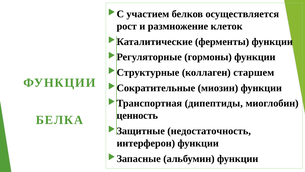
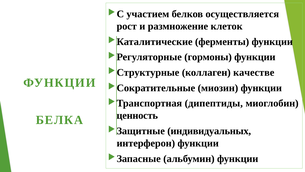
старшем: старшем -> качестве
недостаточность: недостаточность -> индивидуальных
